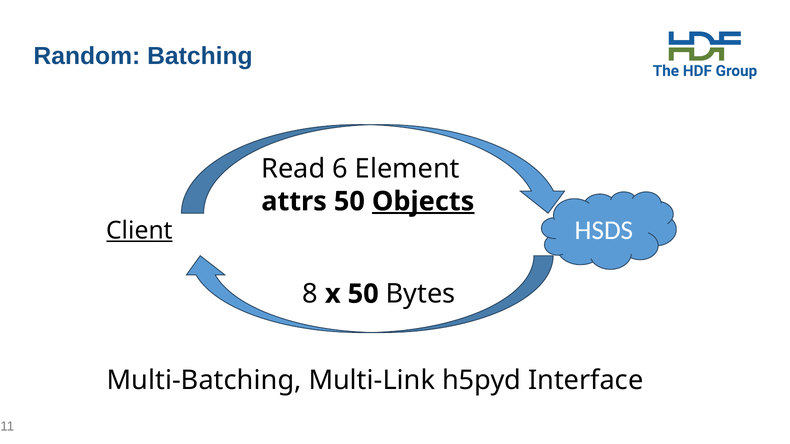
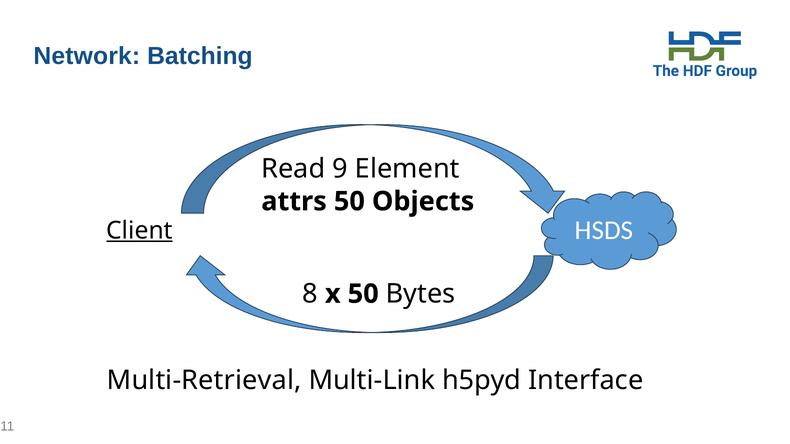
Random: Random -> Network
6: 6 -> 9
Objects underline: present -> none
Multi-Batching: Multi-Batching -> Multi-Retrieval
